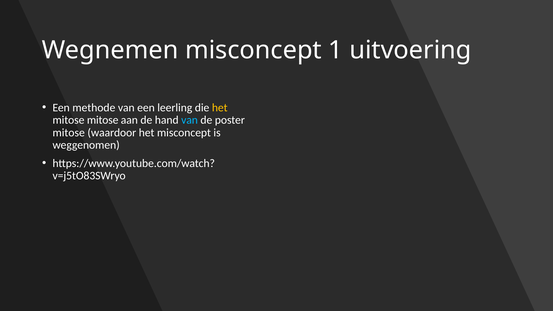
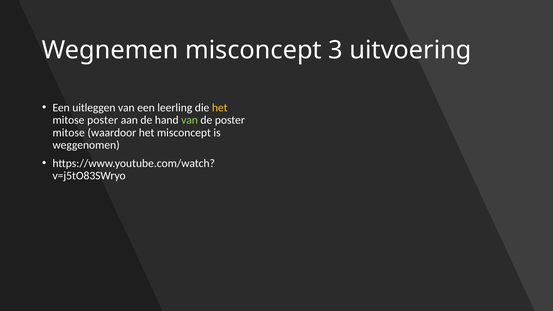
1: 1 -> 3
methode: methode -> uitleggen
mitose mitose: mitose -> poster
van at (190, 120) colour: light blue -> light green
